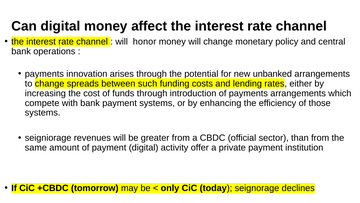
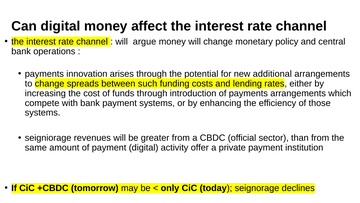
honor: honor -> argue
unbanked: unbanked -> additional
